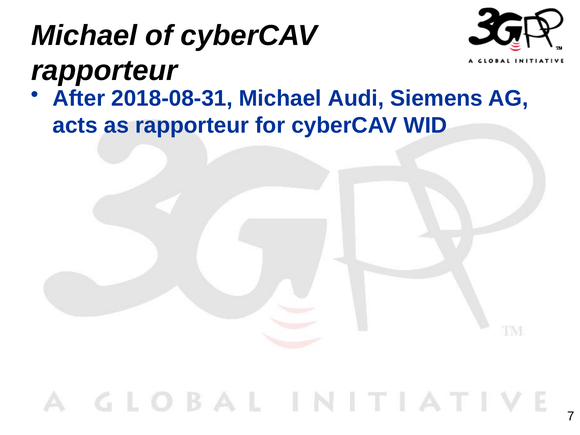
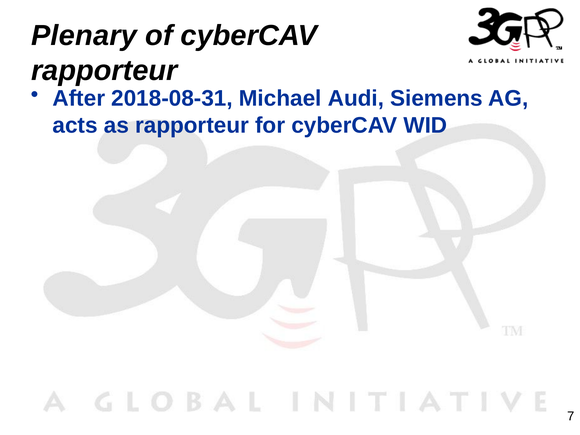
Michael at (84, 36): Michael -> Plenary
